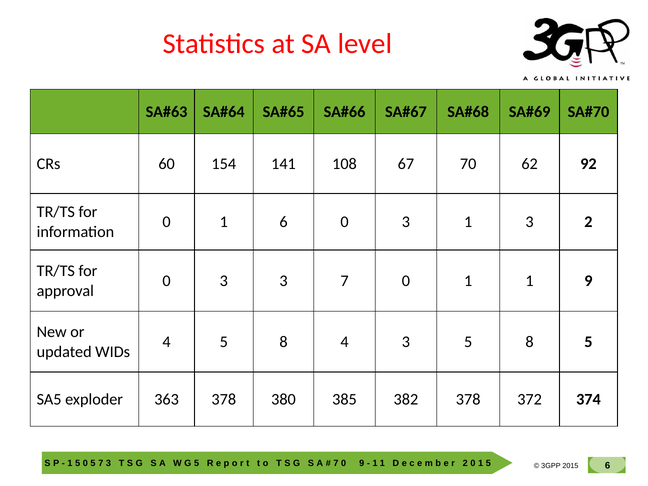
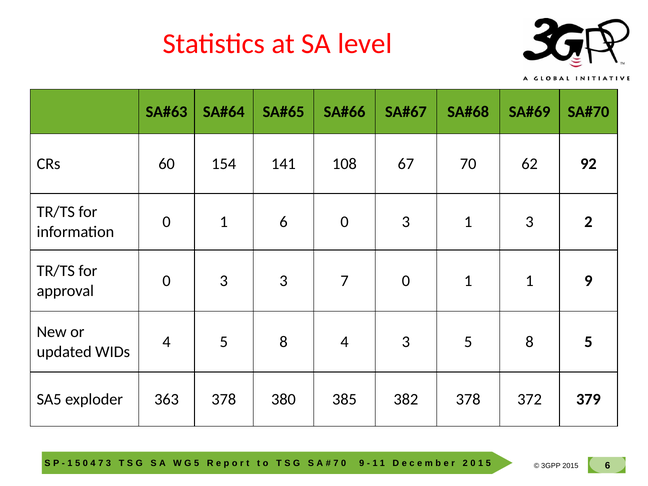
374: 374 -> 379
0 5: 5 -> 4
